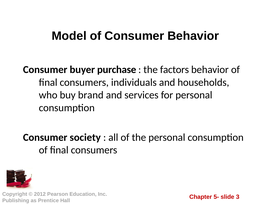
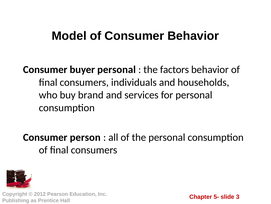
buyer purchase: purchase -> personal
society: society -> person
